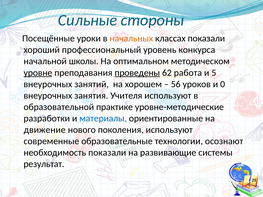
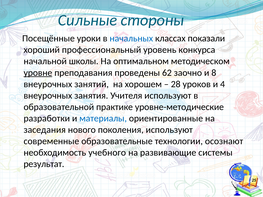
начальных colour: orange -> blue
проведены underline: present -> none
работа: работа -> заочно
5: 5 -> 8
56: 56 -> 28
0: 0 -> 4
движение: движение -> заседания
необходимость показали: показали -> учебного
